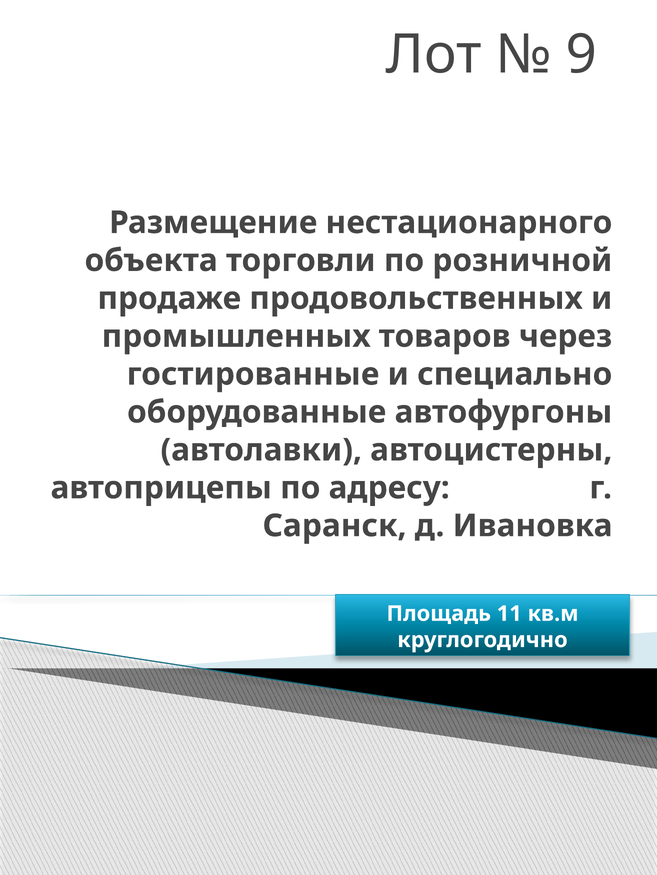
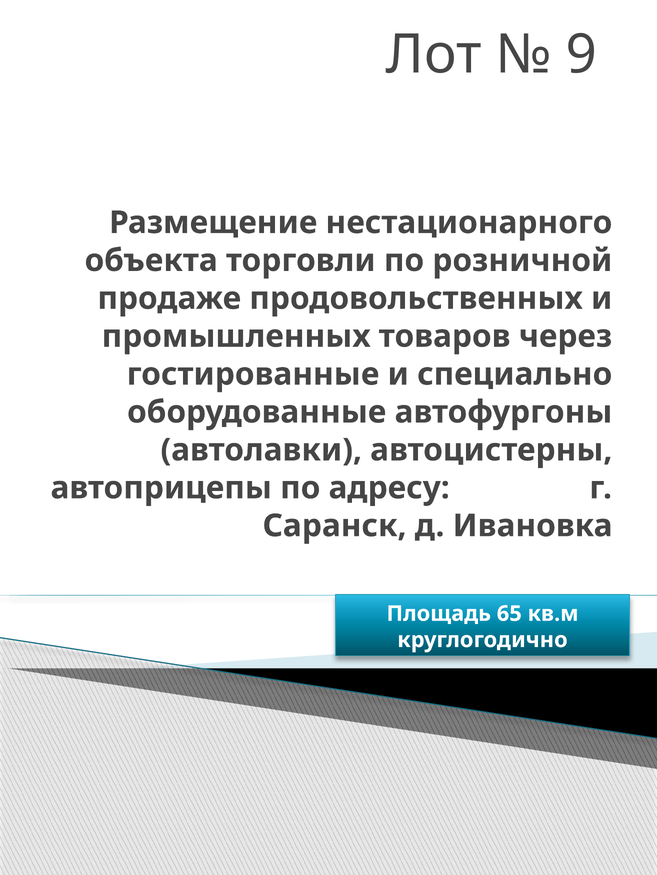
11: 11 -> 65
